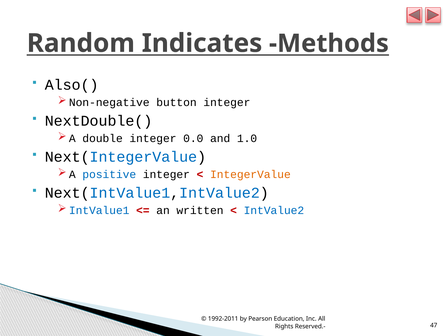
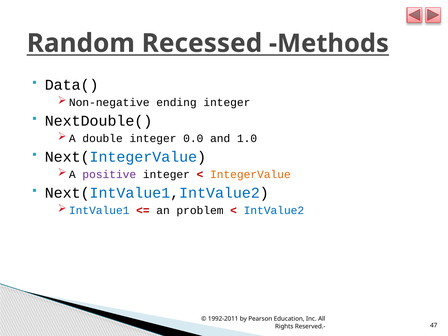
Indicates: Indicates -> Recessed
Also(: Also( -> Data(
button: button -> ending
positive colour: blue -> purple
written: written -> problem
